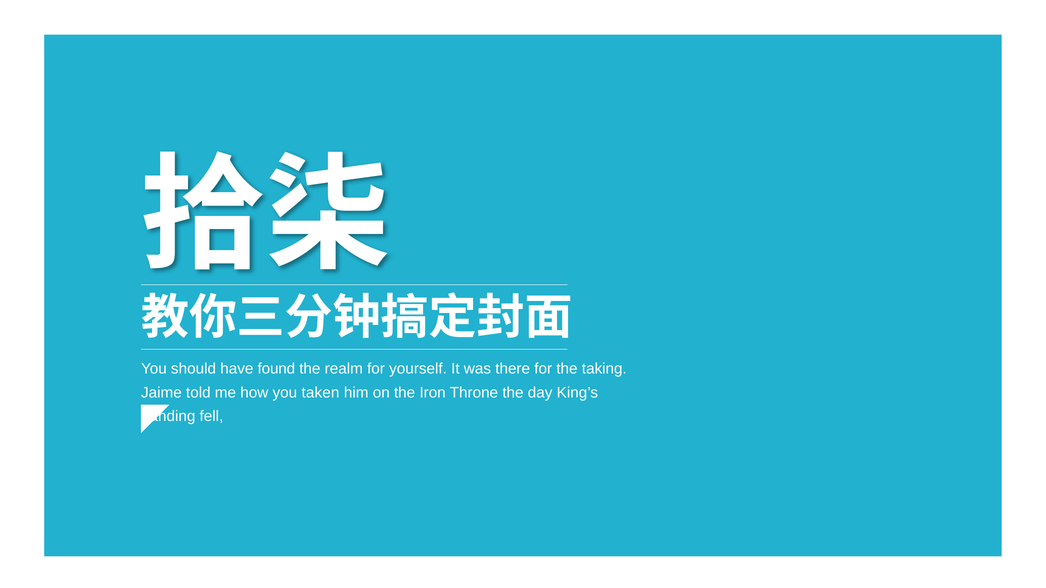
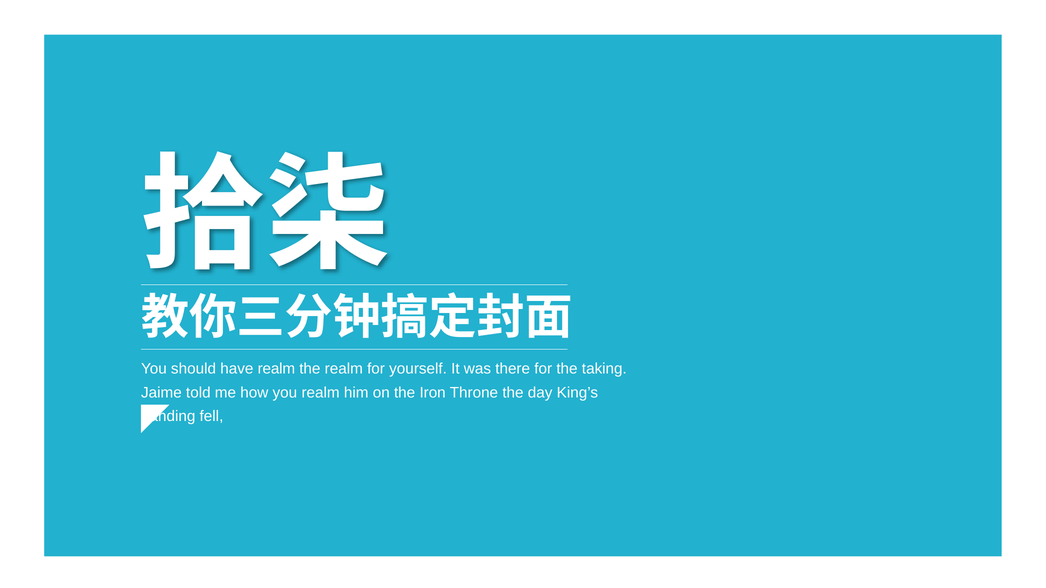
have found: found -> realm
you taken: taken -> realm
